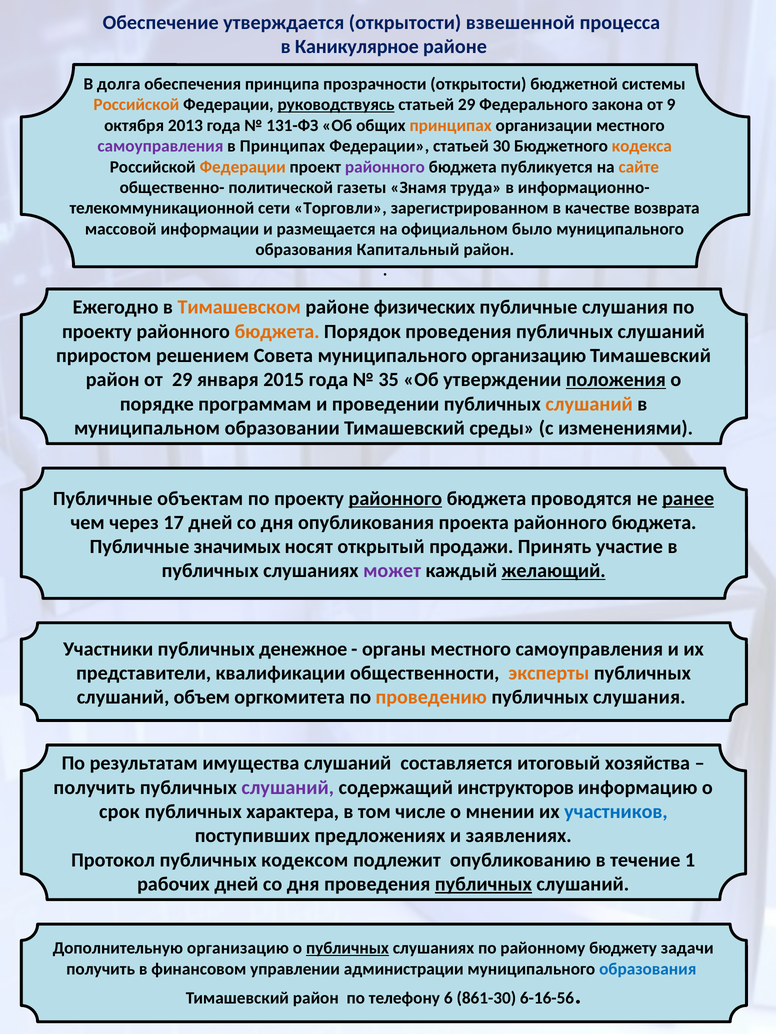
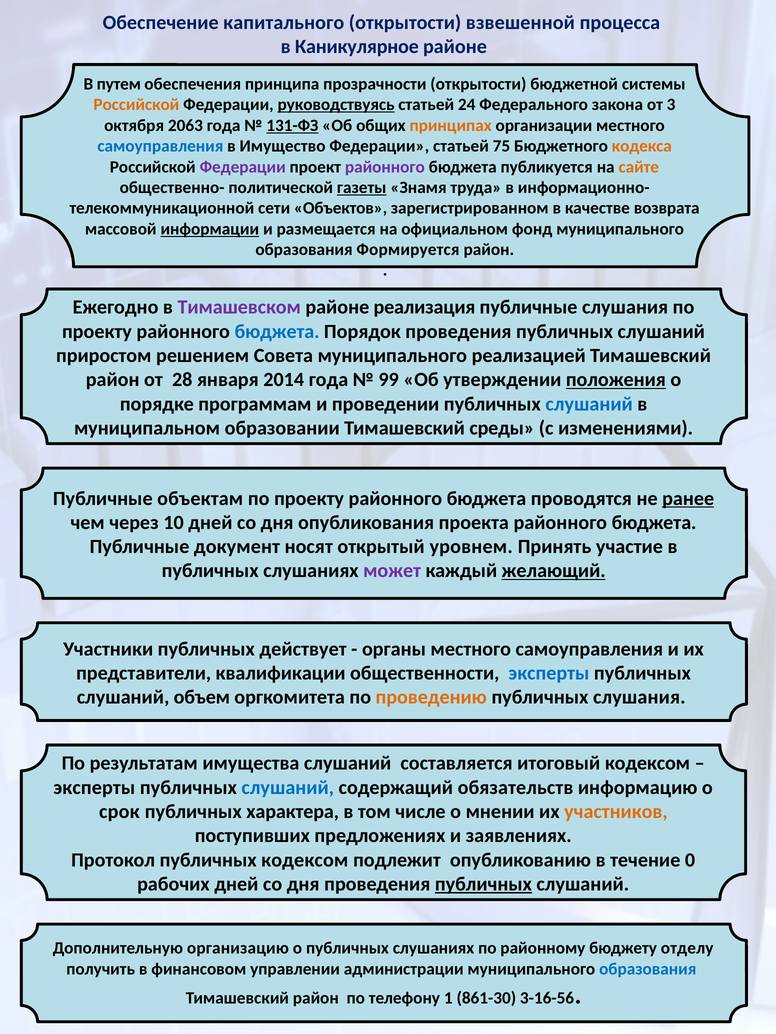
утверждается: утверждается -> капитального
долга: долга -> путем
статьей 29: 29 -> 24
9: 9 -> 3
2013: 2013 -> 2063
131-ФЗ underline: none -> present
самоуправления at (160, 146) colour: purple -> blue
в Принципах: Принципах -> Имущество
30: 30 -> 75
Федерации at (243, 167) colour: orange -> purple
газеты underline: none -> present
Торговли: Торговли -> Объектов
информации underline: none -> present
было: было -> фонд
Капитальный: Капитальный -> Формируется
Тимашевском colour: orange -> purple
физических: физических -> реализация
бюджета at (277, 332) colour: orange -> blue
муниципального организацию: организацию -> реализацией
от 29: 29 -> 28
2015: 2015 -> 2014
35: 35 -> 99
слушаний at (589, 404) colour: orange -> blue
районного at (395, 499) underline: present -> none
17: 17 -> 10
значимых: значимых -> документ
продажи: продажи -> уровнем
денежное: денежное -> действует
эксперты at (549, 673) colour: orange -> blue
итоговый хозяйства: хозяйства -> кодексом
получить at (94, 788): получить -> эксперты
слушаний at (288, 788) colour: purple -> blue
инструкторов: инструкторов -> обязательств
участников colour: blue -> orange
1: 1 -> 0
публичных at (347, 949) underline: present -> none
задачи: задачи -> отделу
6: 6 -> 1
6-16-56: 6-16-56 -> 3-16-56
